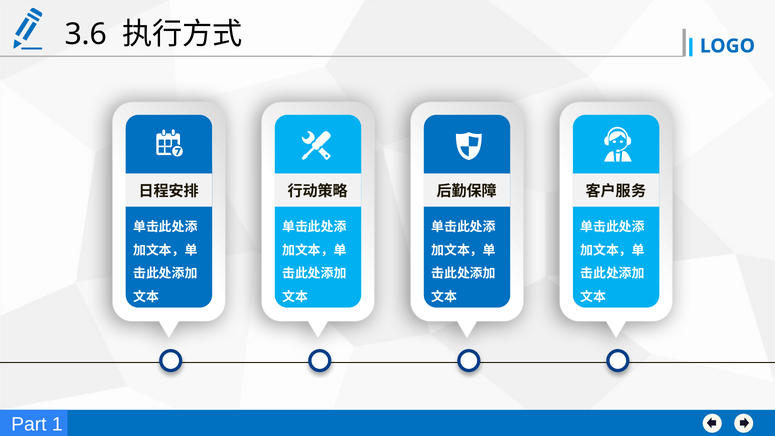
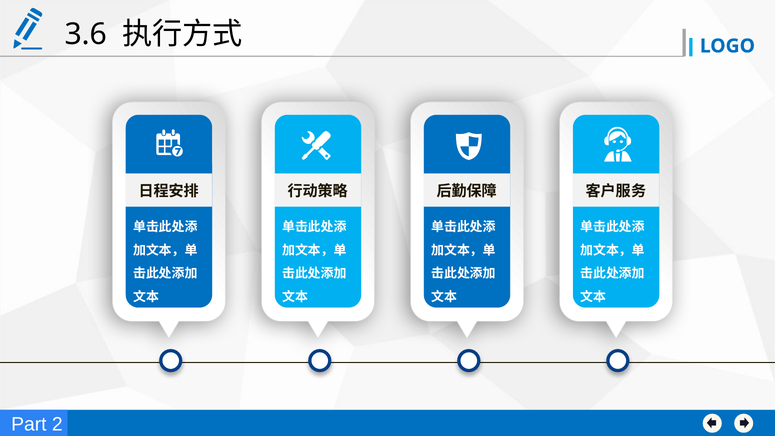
1: 1 -> 2
